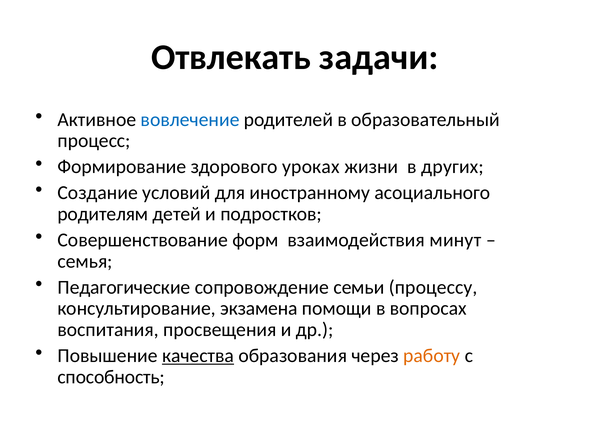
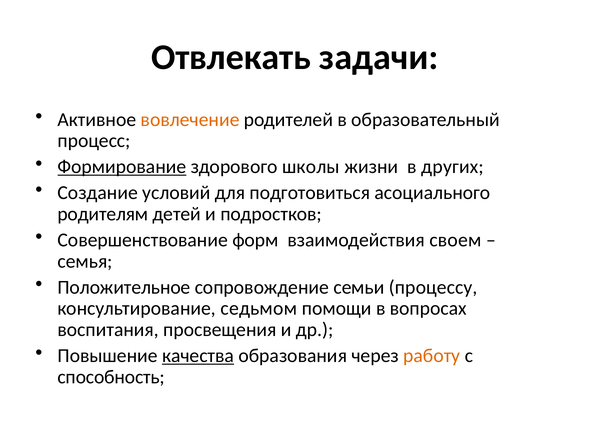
вовлечение colour: blue -> orange
Формирование underline: none -> present
уроках: уроках -> школы
иностранному: иностранному -> подготовиться
минут: минут -> своем
Педагогические: Педагогические -> Положительное
экзамена: экзамена -> седьмом
